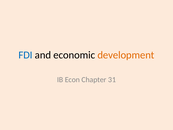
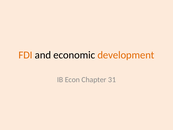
FDI colour: blue -> orange
